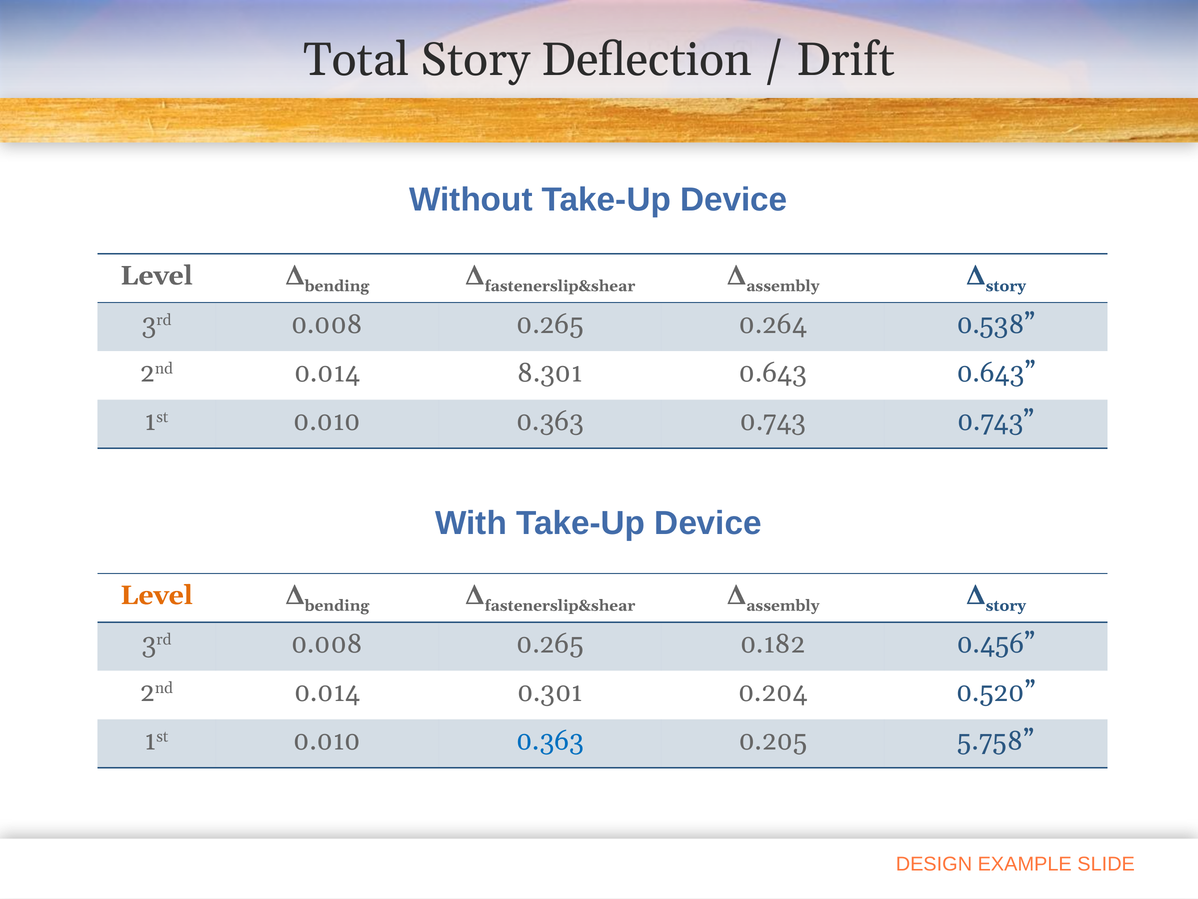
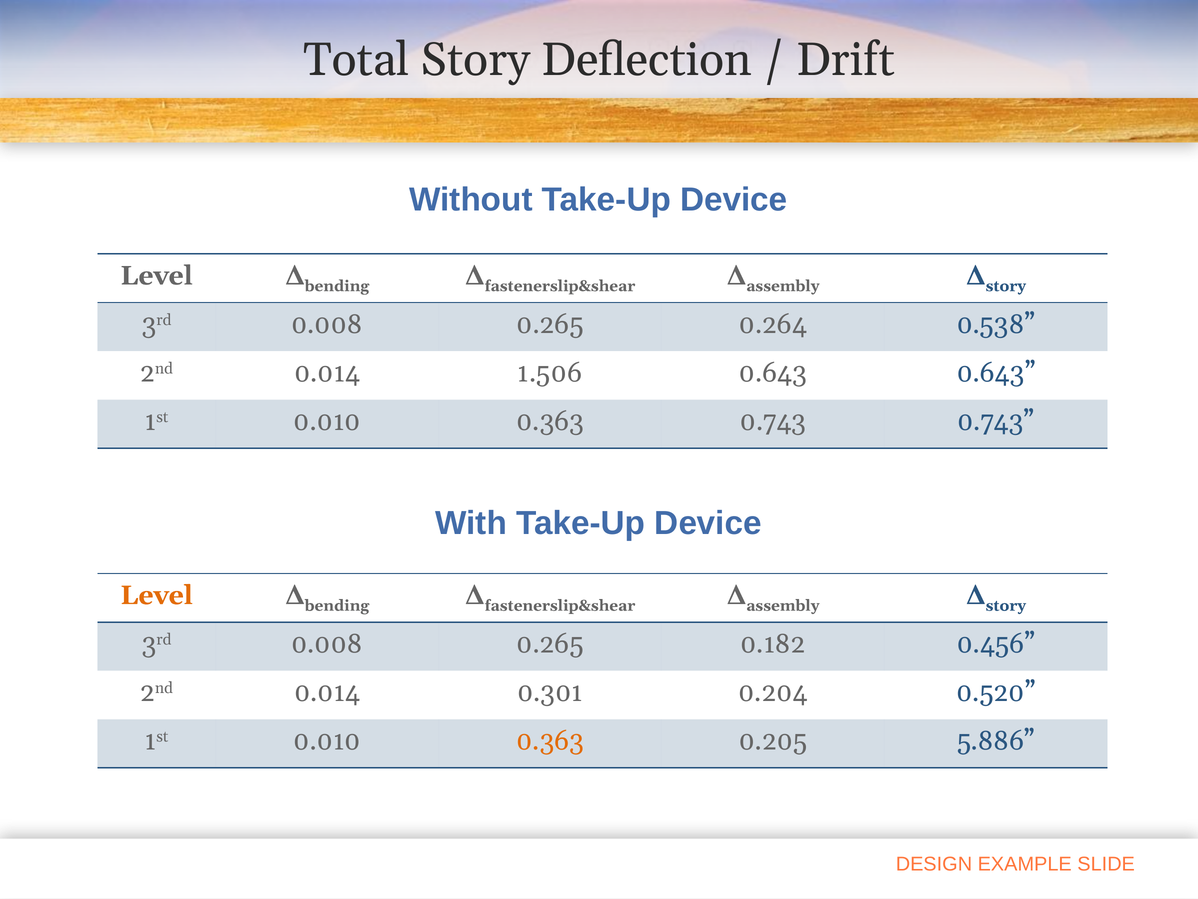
8.301: 8.301 -> 1.506
0.363 at (550, 741) colour: blue -> orange
5.758: 5.758 -> 5.886
